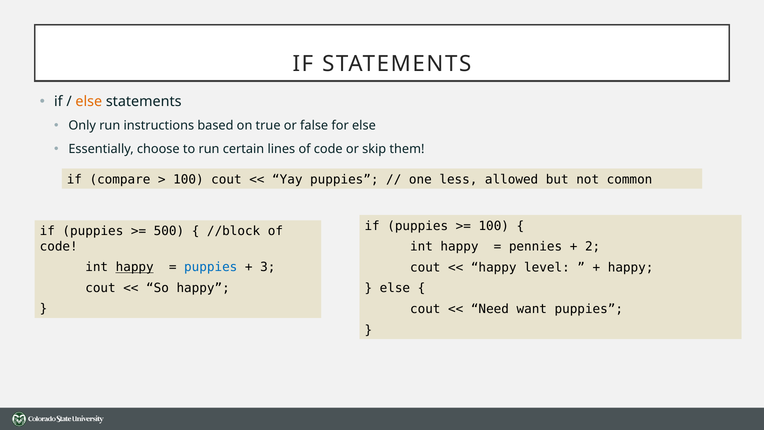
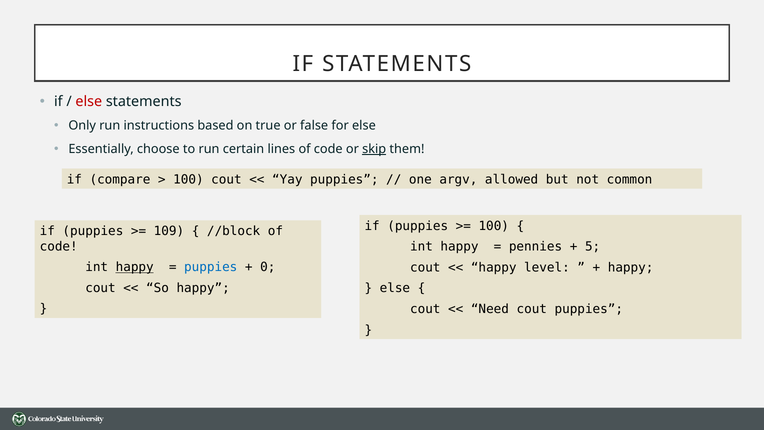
else at (89, 102) colour: orange -> red
skip underline: none -> present
less: less -> argv
500: 500 -> 109
2: 2 -> 5
3: 3 -> 0
Need want: want -> cout
